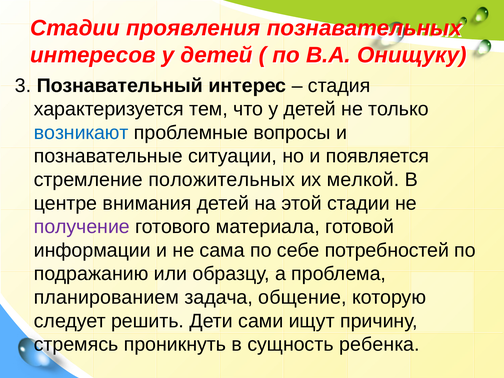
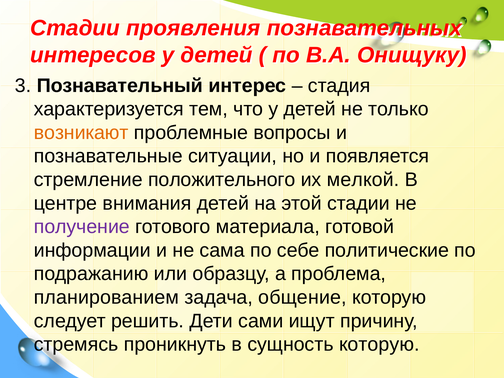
возникают colour: blue -> orange
положительных: положительных -> положительного
потребностей: потребностей -> политические
сущность ребенка: ребенка -> которую
